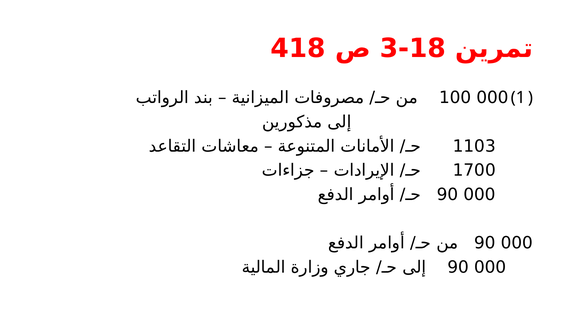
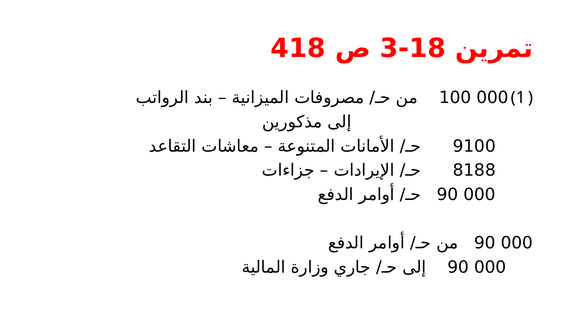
1103: 1103 -> 9100
1700: 1700 -> 8188
